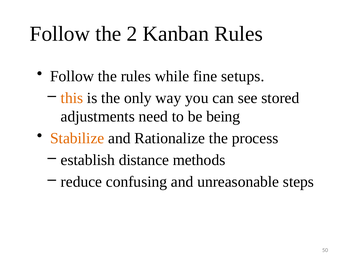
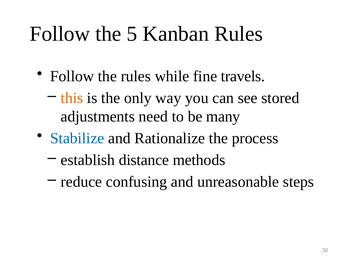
2: 2 -> 5
setups: setups -> travels
being: being -> many
Stabilize colour: orange -> blue
